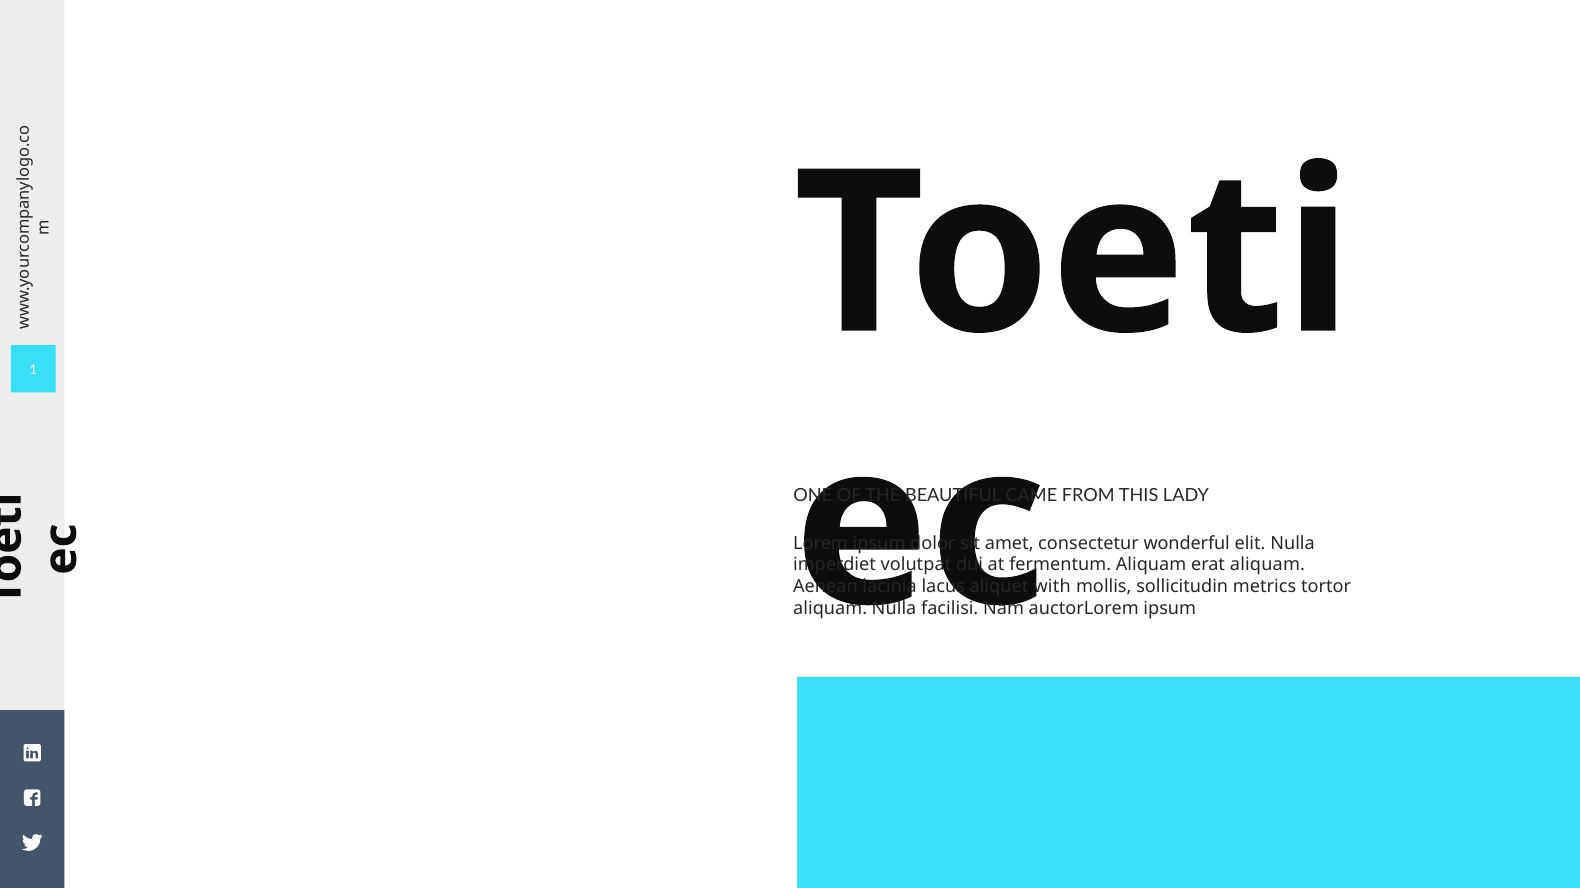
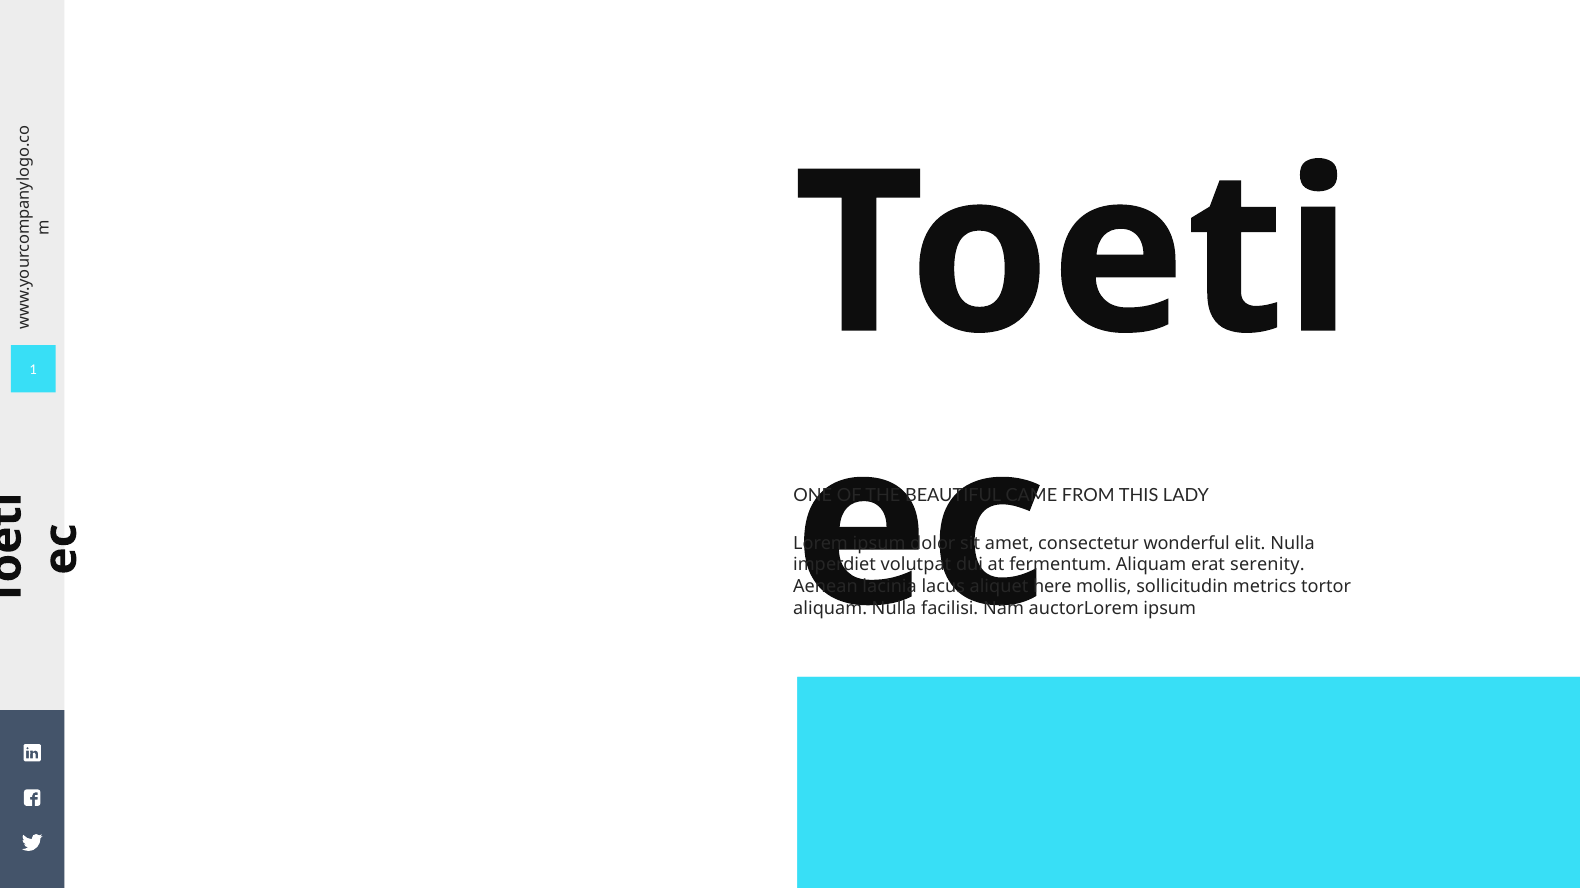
erat aliquam: aliquam -> serenity
with: with -> here
